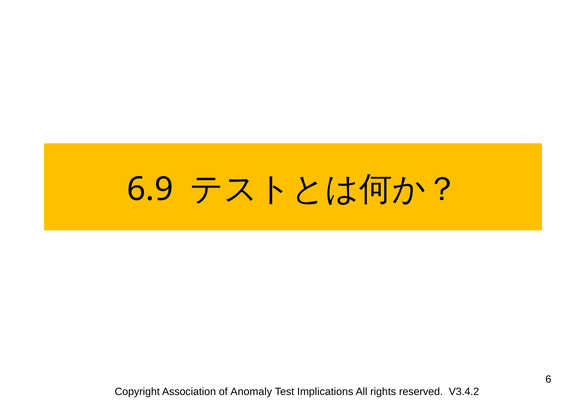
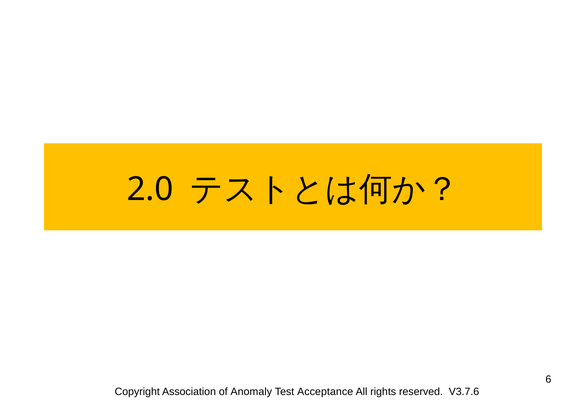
6.9: 6.9 -> 2.0
Implications: Implications -> Acceptance
V3.4.2: V3.4.2 -> V3.7.6
